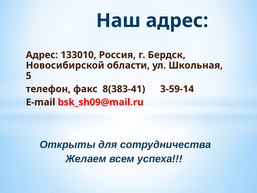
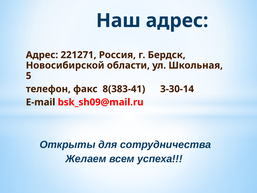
133010: 133010 -> 221271
3-59-14: 3-59-14 -> 3-30-14
